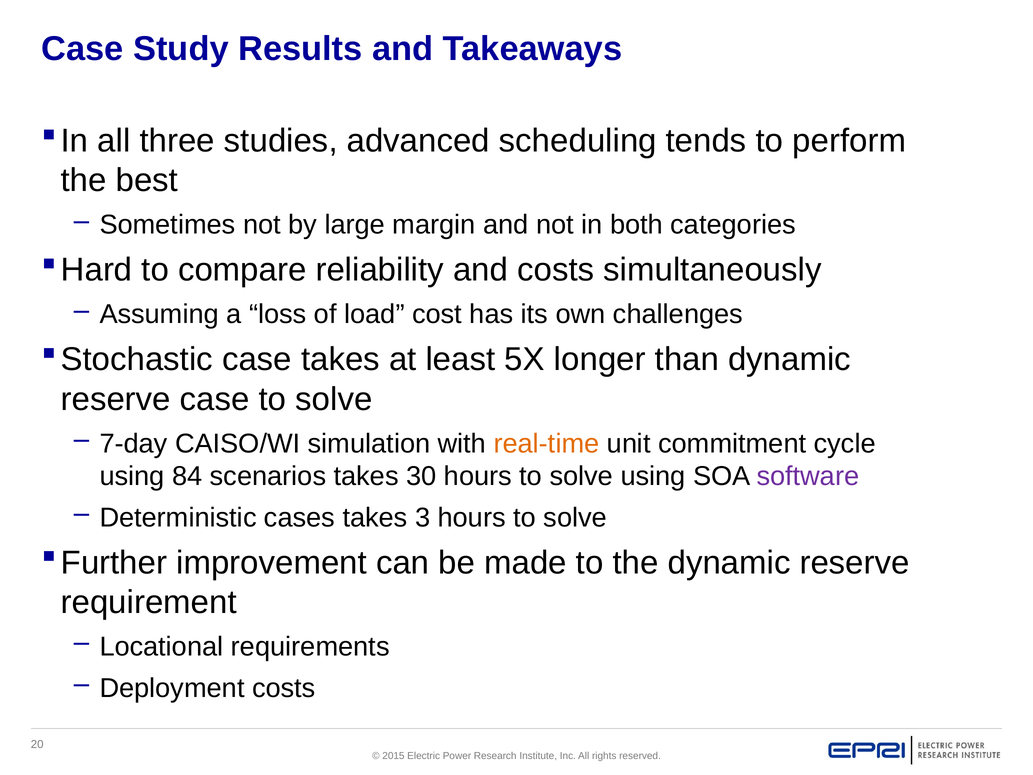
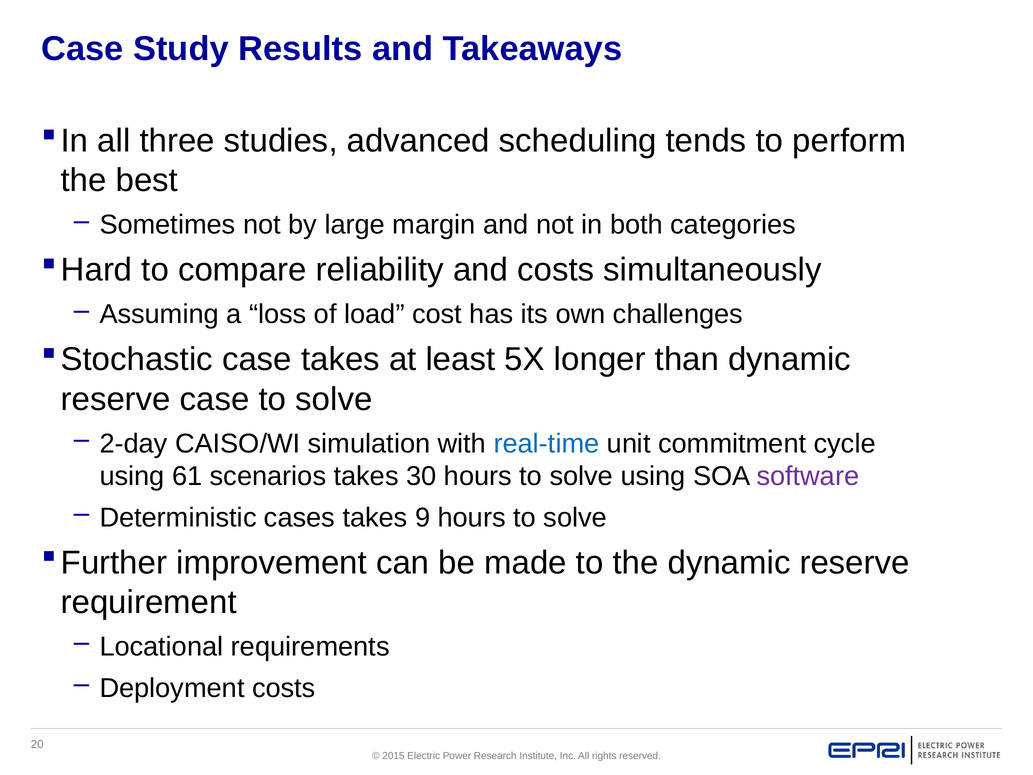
7-day: 7-day -> 2-day
real-time colour: orange -> blue
84: 84 -> 61
3: 3 -> 9
